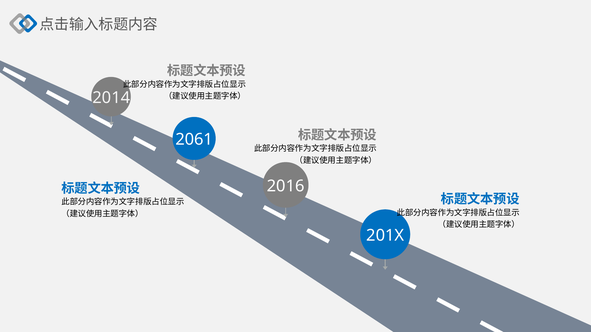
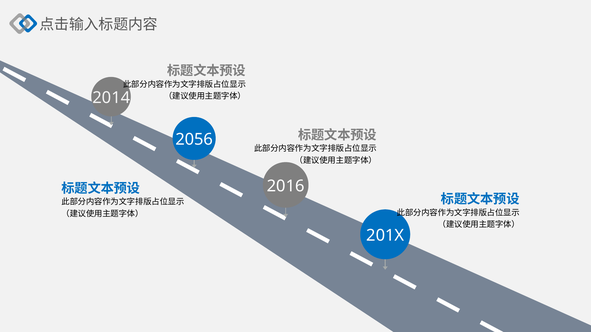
2061: 2061 -> 2056
